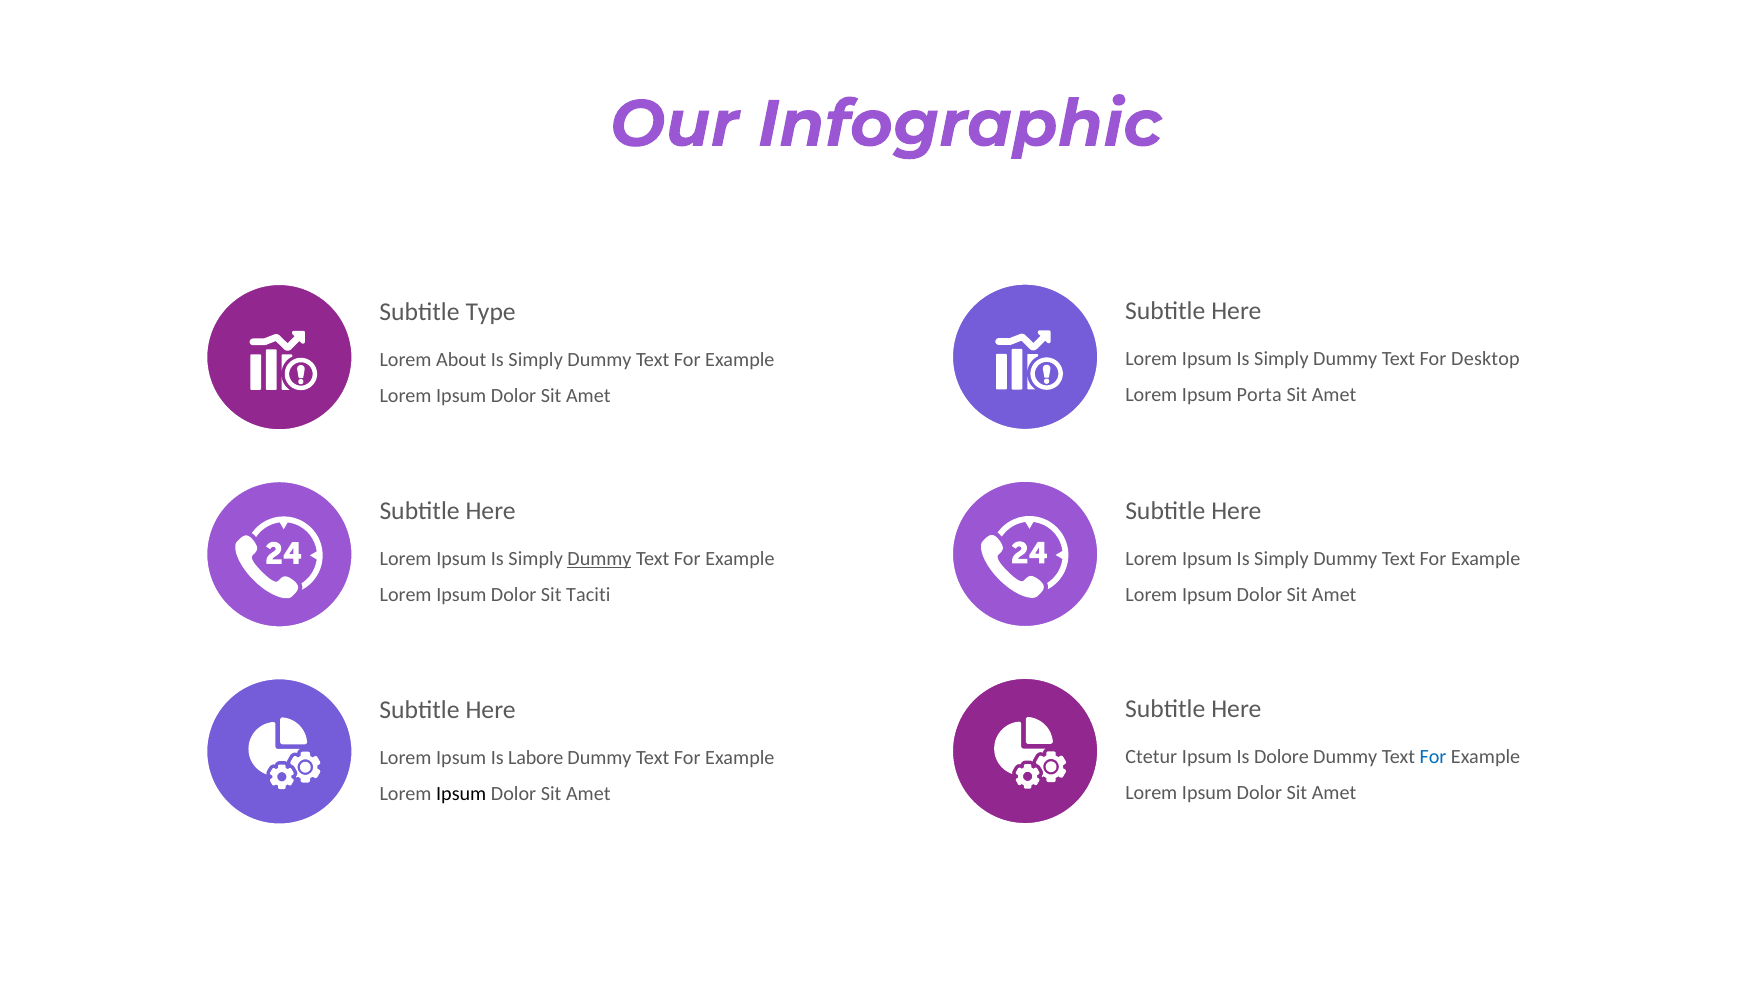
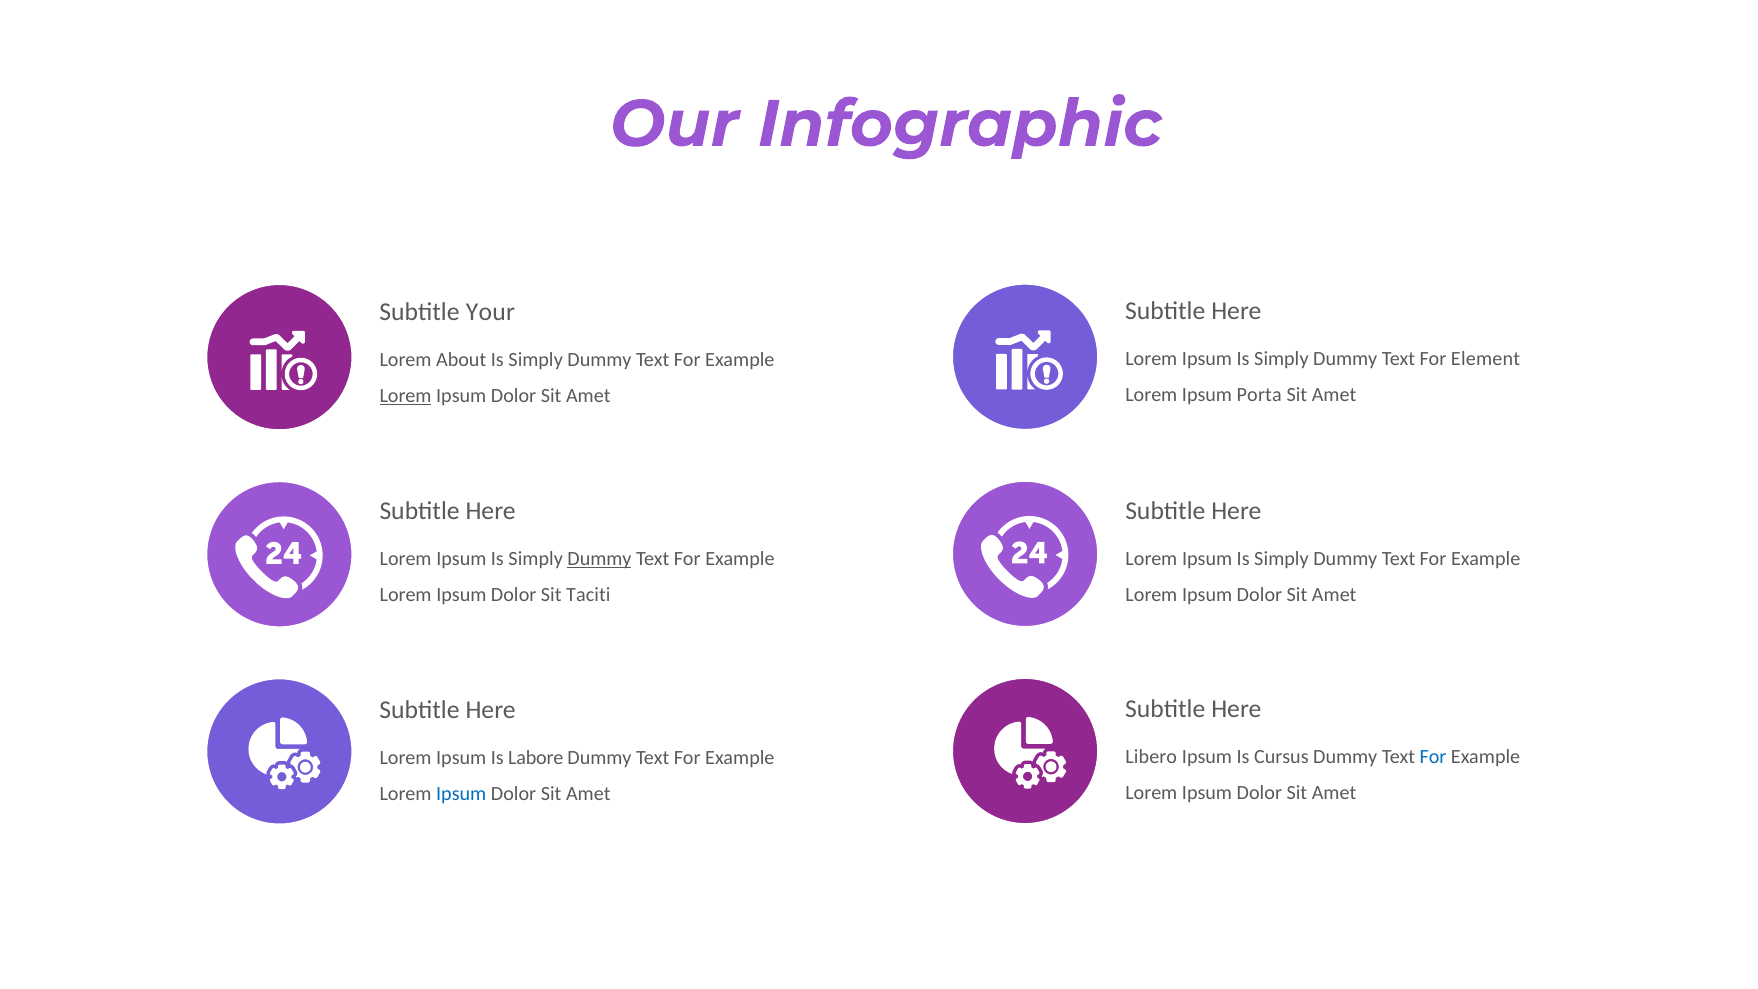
Type: Type -> Your
Desktop: Desktop -> Element
Lorem at (406, 396) underline: none -> present
Ctetur: Ctetur -> Libero
Dolore: Dolore -> Cursus
Ipsum at (461, 794) colour: black -> blue
